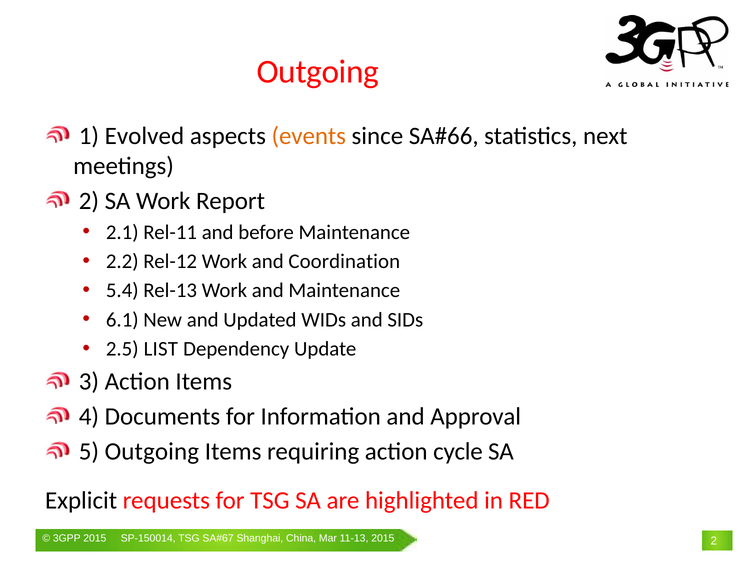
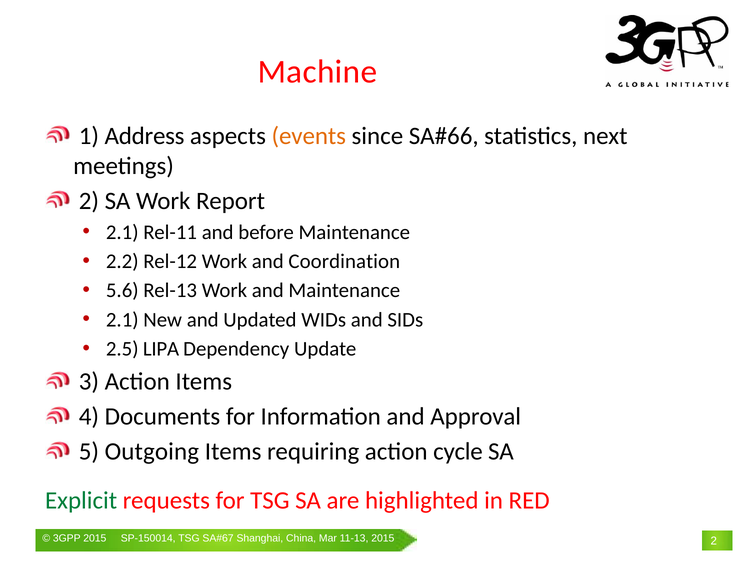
Outgoing at (318, 72): Outgoing -> Machine
Evolved: Evolved -> Address
5.4: 5.4 -> 5.6
6.1 at (122, 320): 6.1 -> 2.1
LIST: LIST -> LIPA
Explicit colour: black -> green
